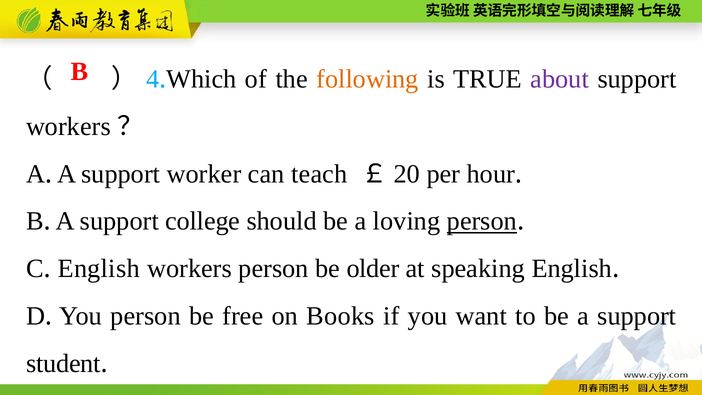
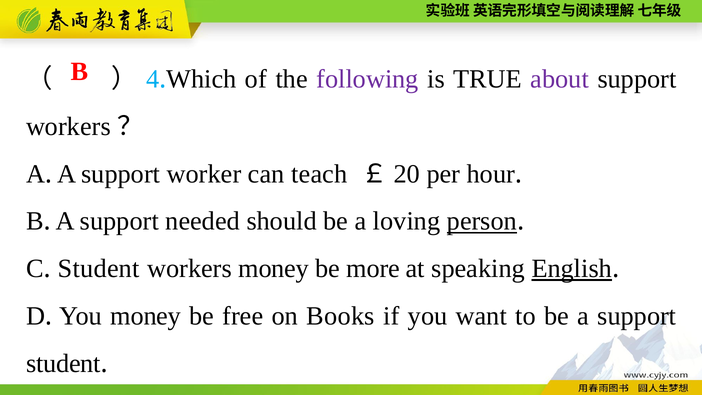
following colour: orange -> purple
college: college -> needed
English at (99, 269): English -> Student
workers person: person -> money
older: older -> more
English at (572, 269) underline: none -> present
You person: person -> money
